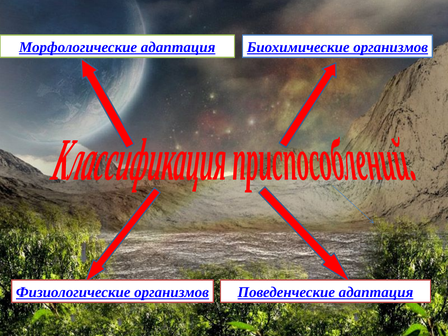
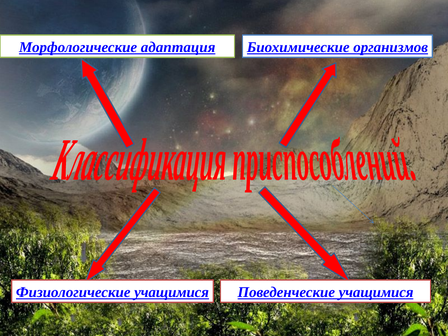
Физиологические организмов: организмов -> учащимися
Поведенческие адаптация: адаптация -> учащимися
